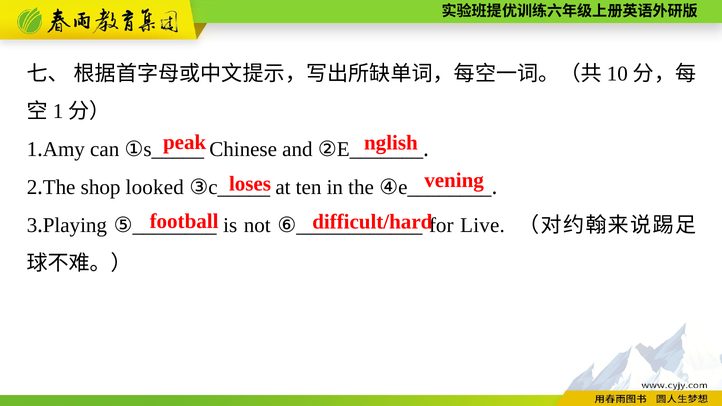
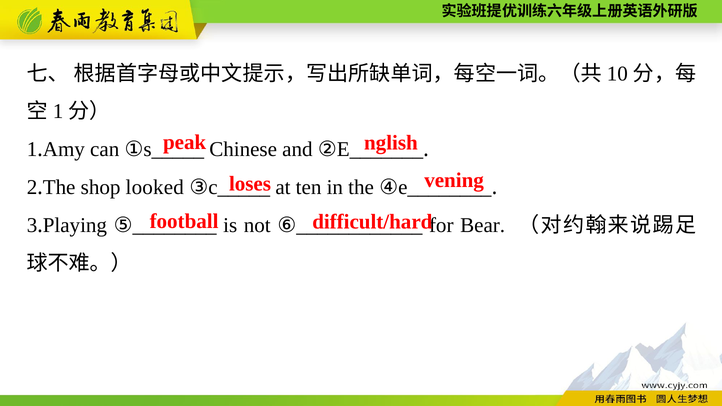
Live: Live -> Bear
